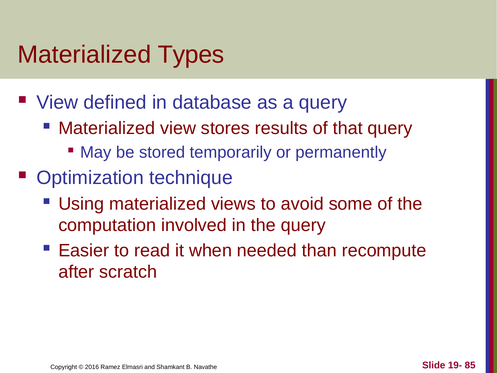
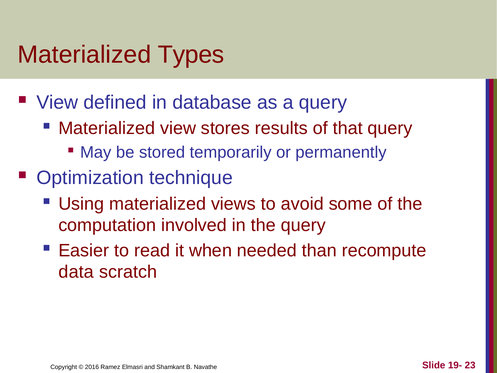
after: after -> data
85: 85 -> 23
